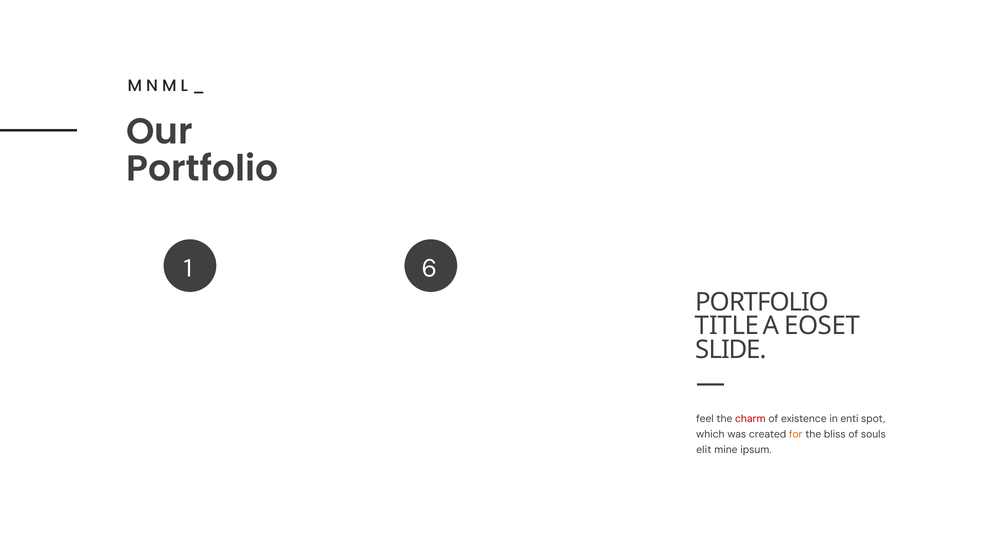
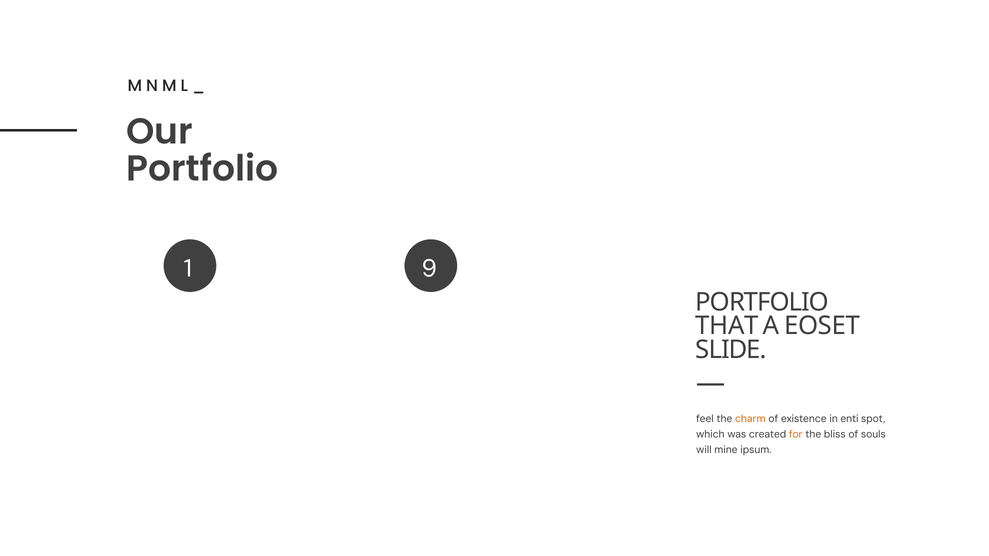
6: 6 -> 9
TITLE: TITLE -> THAT
charm colour: red -> orange
elit: elit -> will
